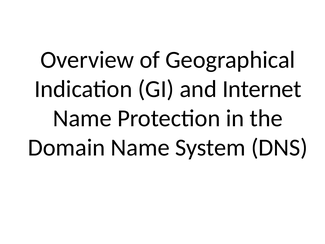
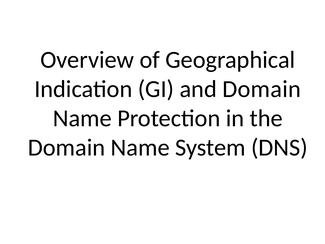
and Internet: Internet -> Domain
